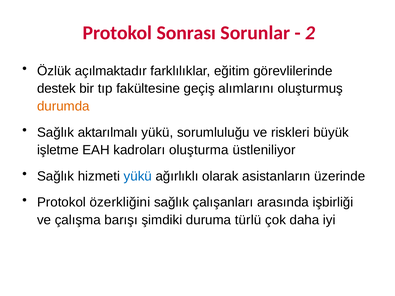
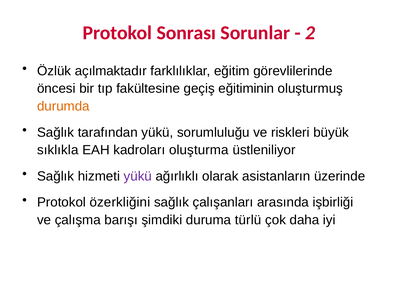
destek: destek -> öncesi
alımlarını: alımlarını -> eğitiminin
aktarılmalı: aktarılmalı -> tarafından
işletme: işletme -> sıklıkla
yükü at (138, 176) colour: blue -> purple
